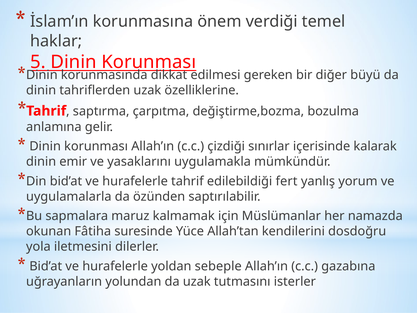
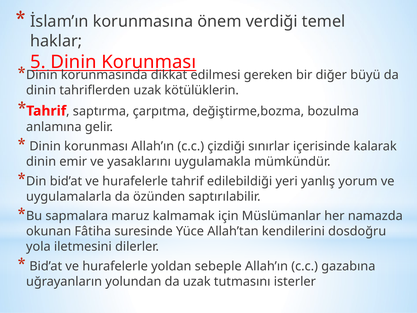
özelliklerine: özelliklerine -> kötülüklerin
fert: fert -> yeri
